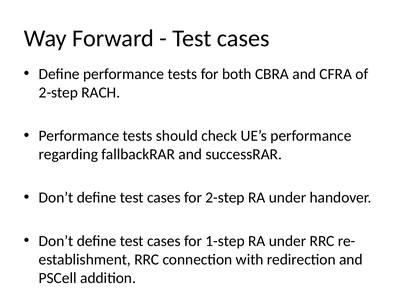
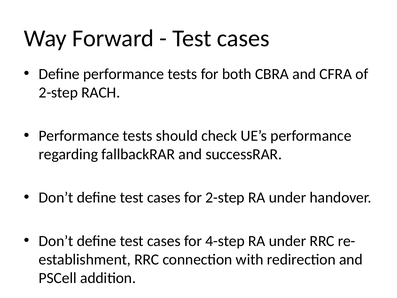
1-step: 1-step -> 4-step
